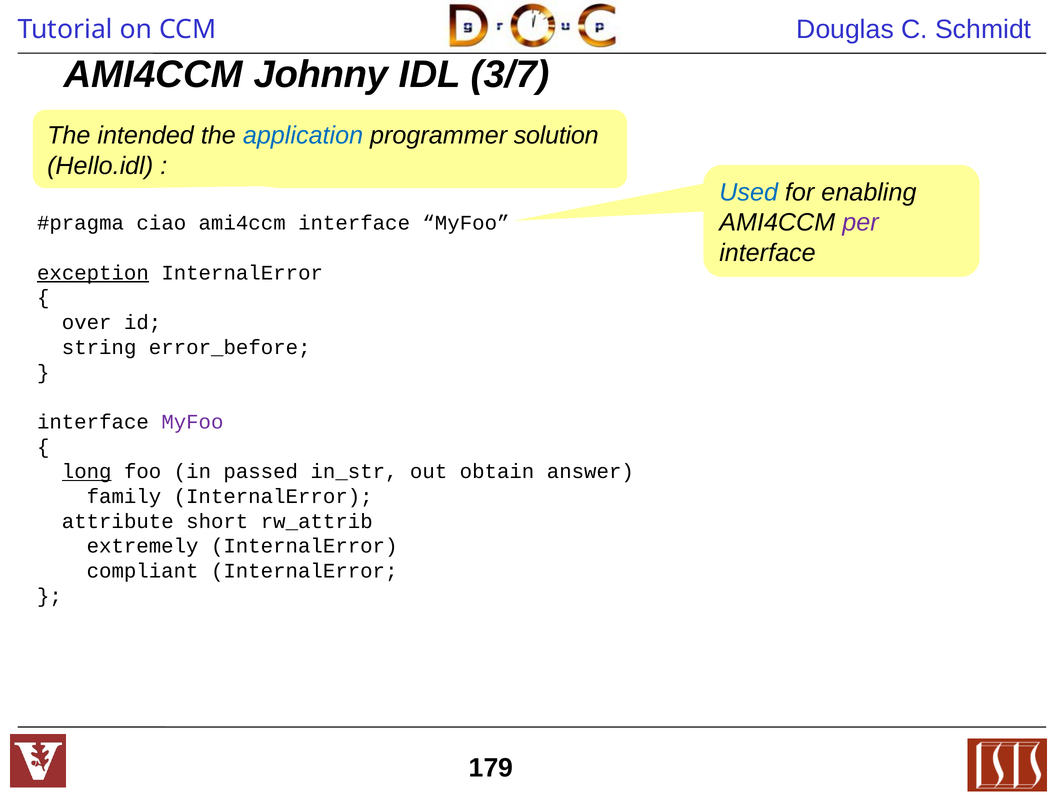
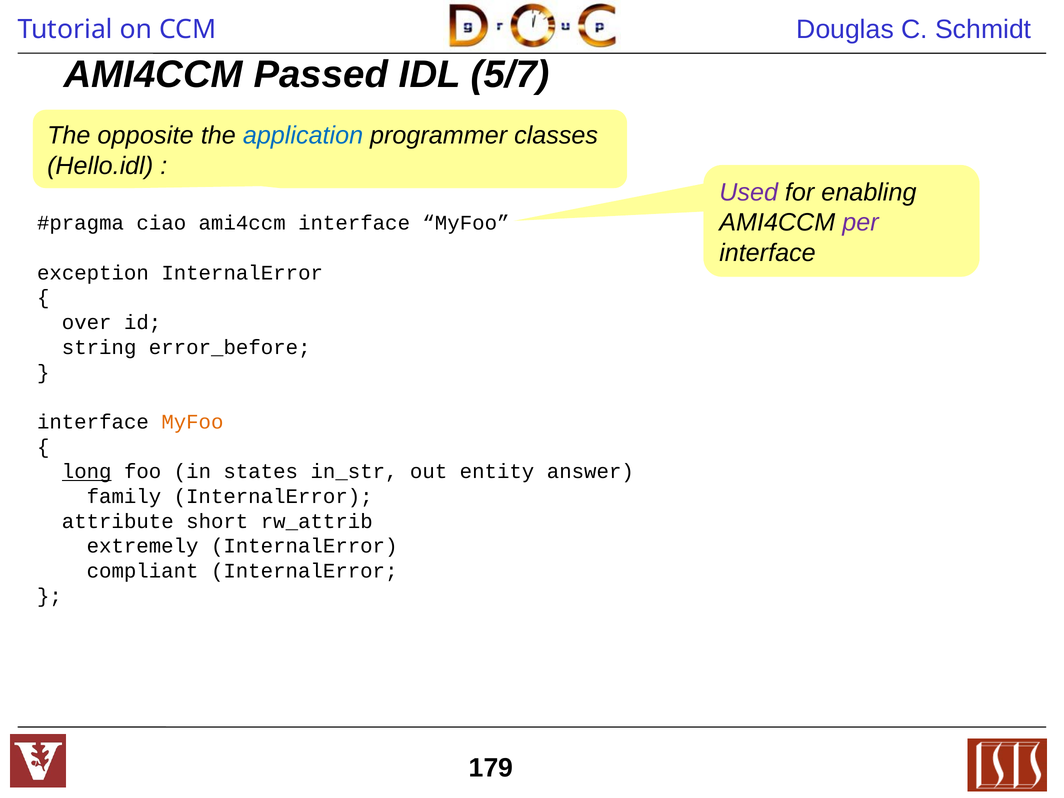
Johnny: Johnny -> Passed
3/7: 3/7 -> 5/7
intended: intended -> opposite
solution: solution -> classes
Used colour: blue -> purple
exception underline: present -> none
MyFoo at (192, 422) colour: purple -> orange
passed: passed -> states
obtain: obtain -> entity
